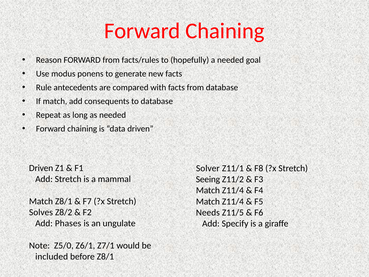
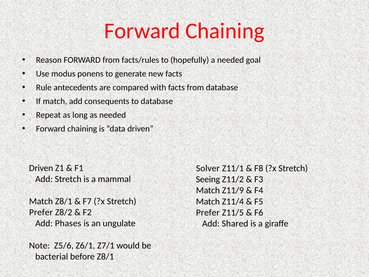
Z11/4 at (233, 190): Z11/4 -> Z11/9
Solves at (41, 212): Solves -> Prefer
Needs at (208, 212): Needs -> Prefer
Specify: Specify -> Shared
Z5/0: Z5/0 -> Z5/6
included: included -> bacterial
